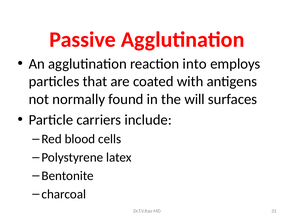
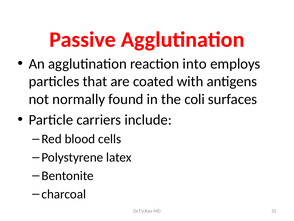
will: will -> coli
